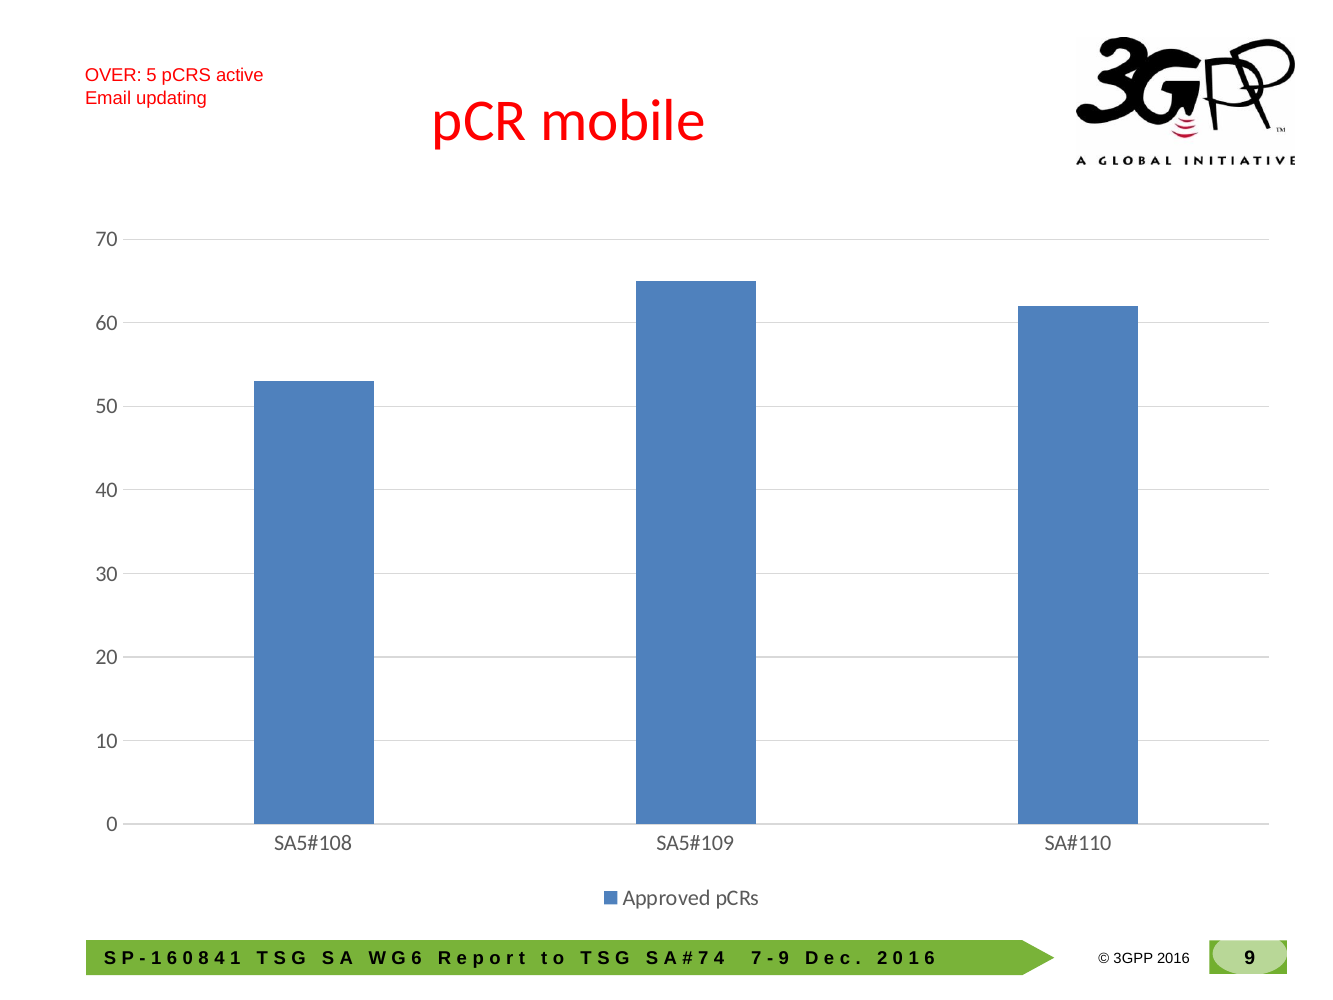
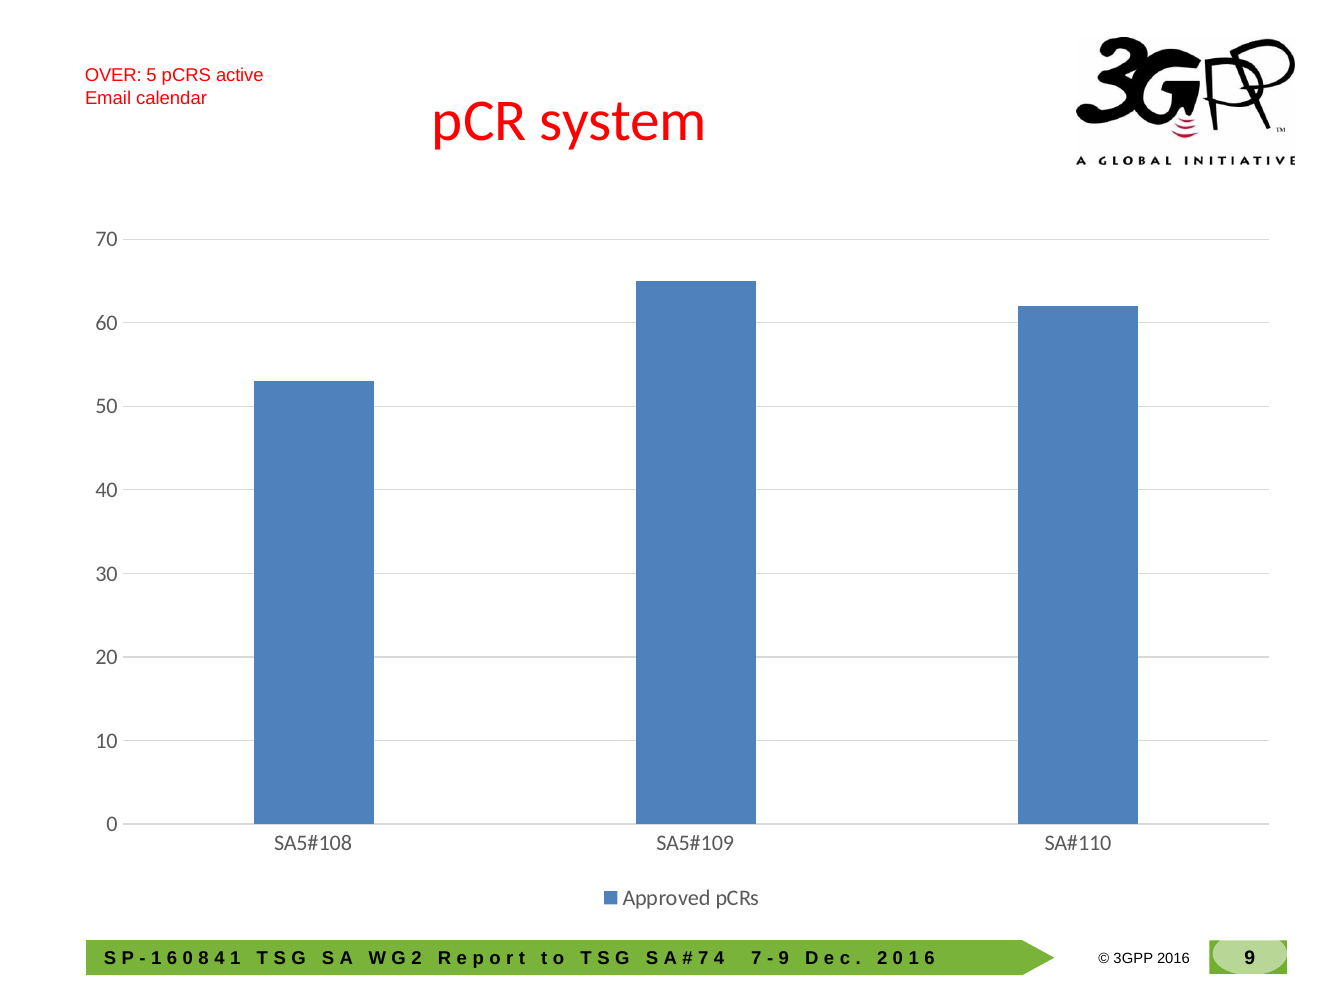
updating: updating -> calendar
mobile: mobile -> system
6 at (417, 958): 6 -> 2
